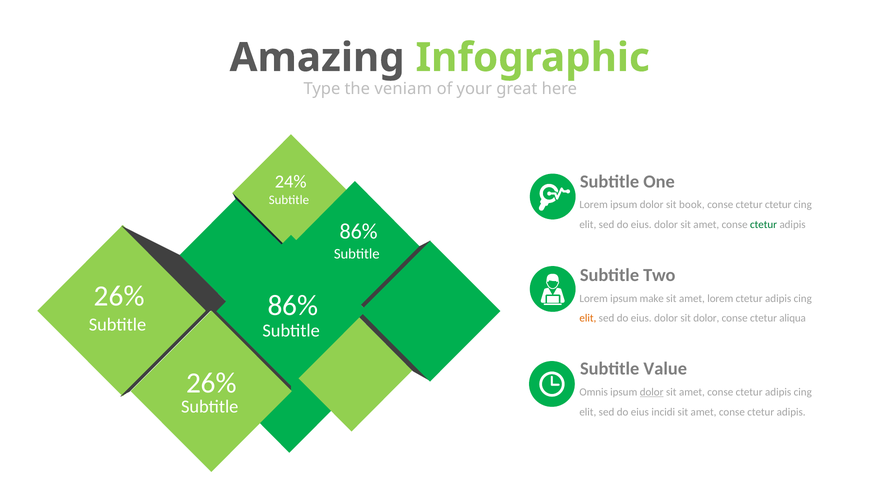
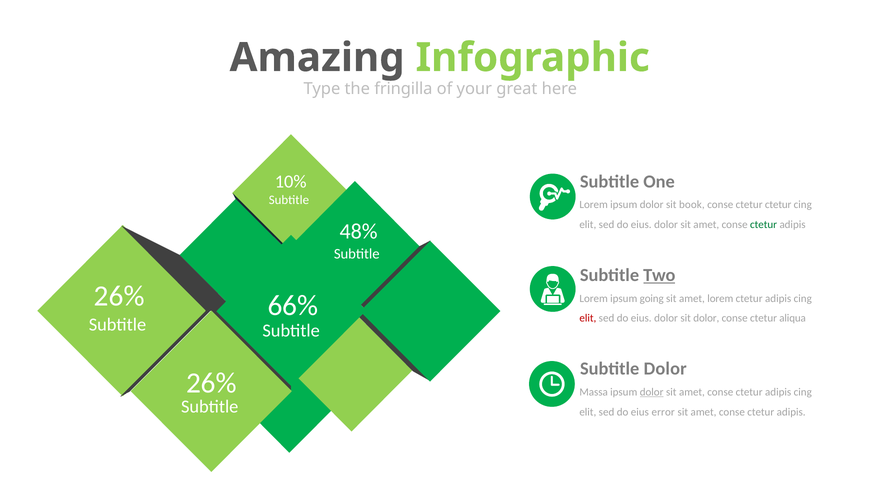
veniam: veniam -> fringilla
24%: 24% -> 10%
86% at (359, 231): 86% -> 48%
Two underline: none -> present
86% at (293, 305): 86% -> 66%
make: make -> going
elit at (588, 318) colour: orange -> red
Subtitle Value: Value -> Dolor
Omnis: Omnis -> Massa
incidi: incidi -> error
